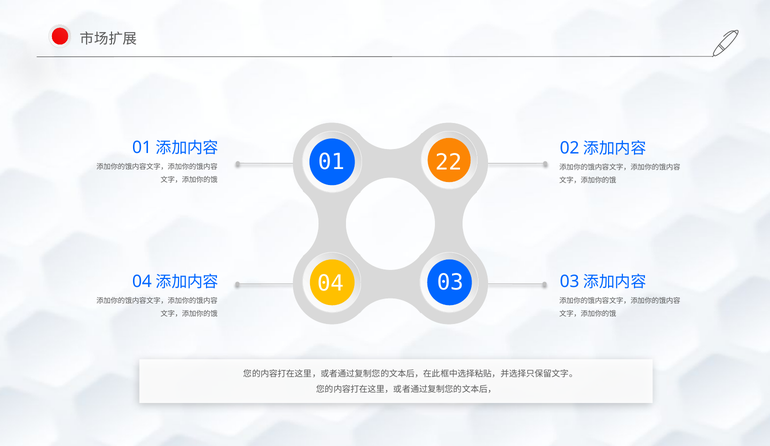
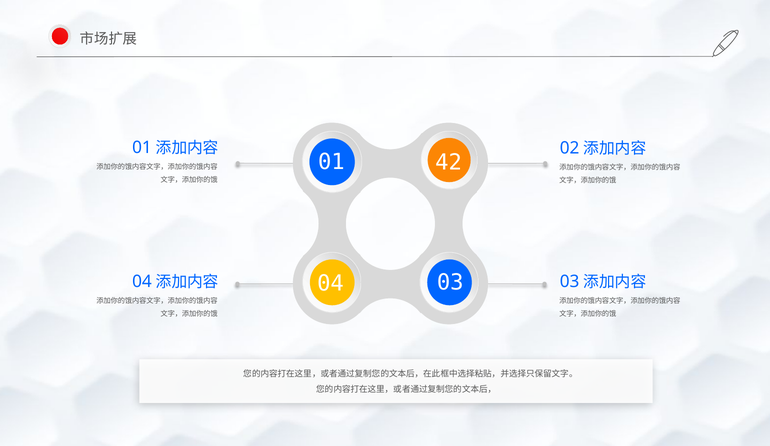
22: 22 -> 42
